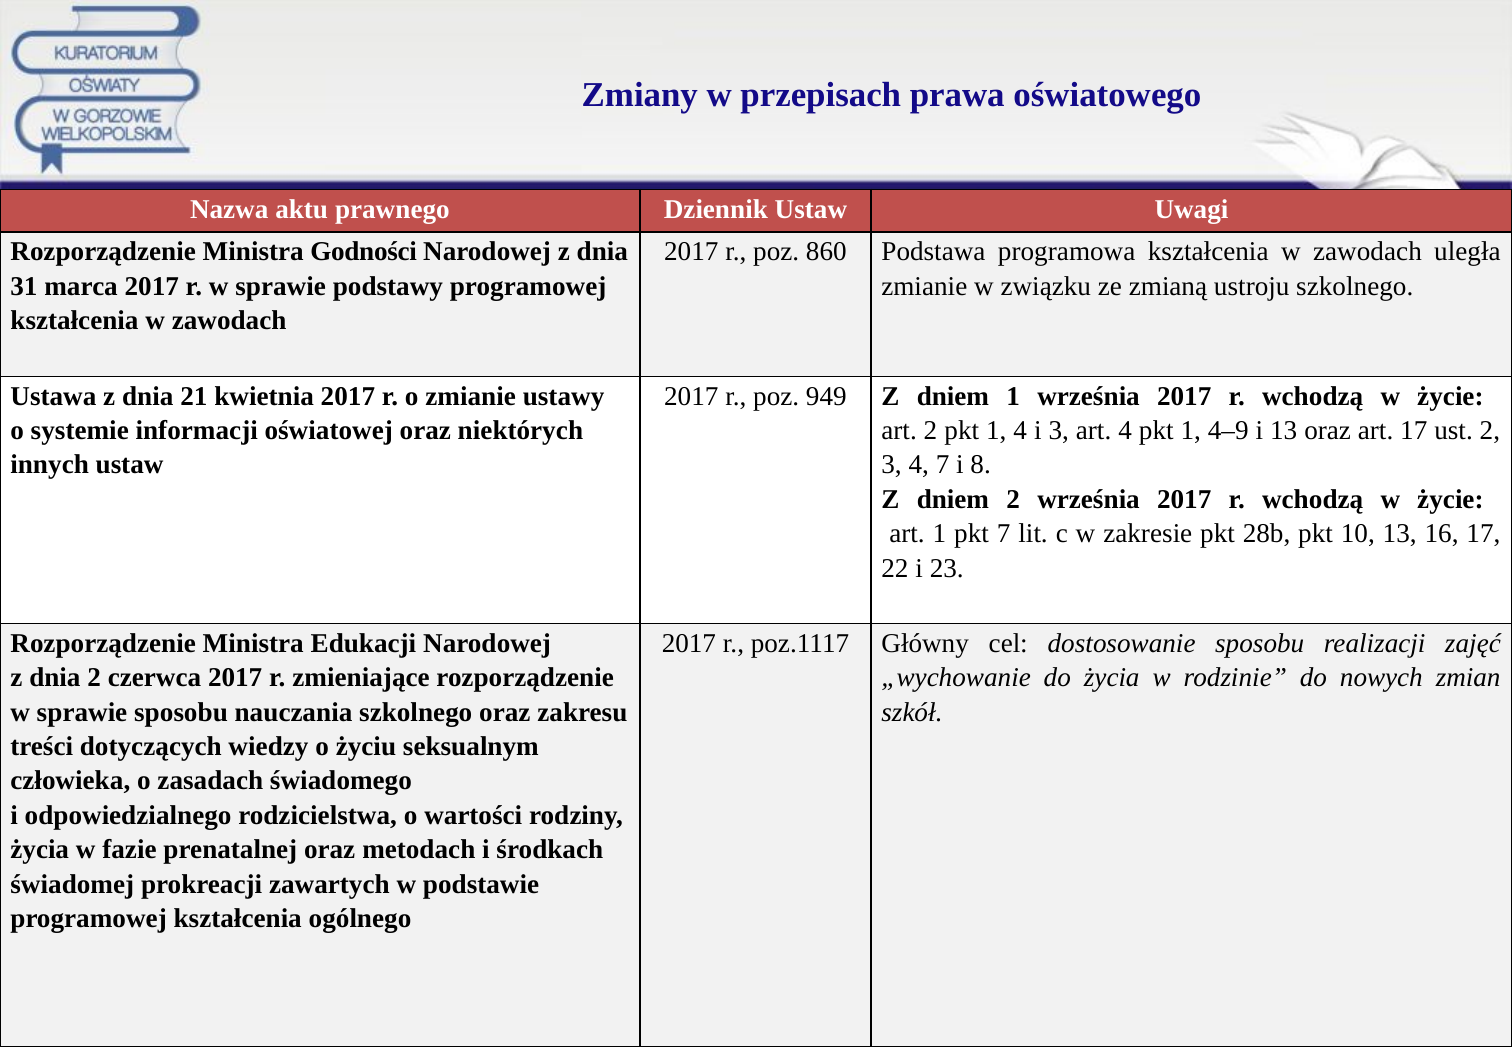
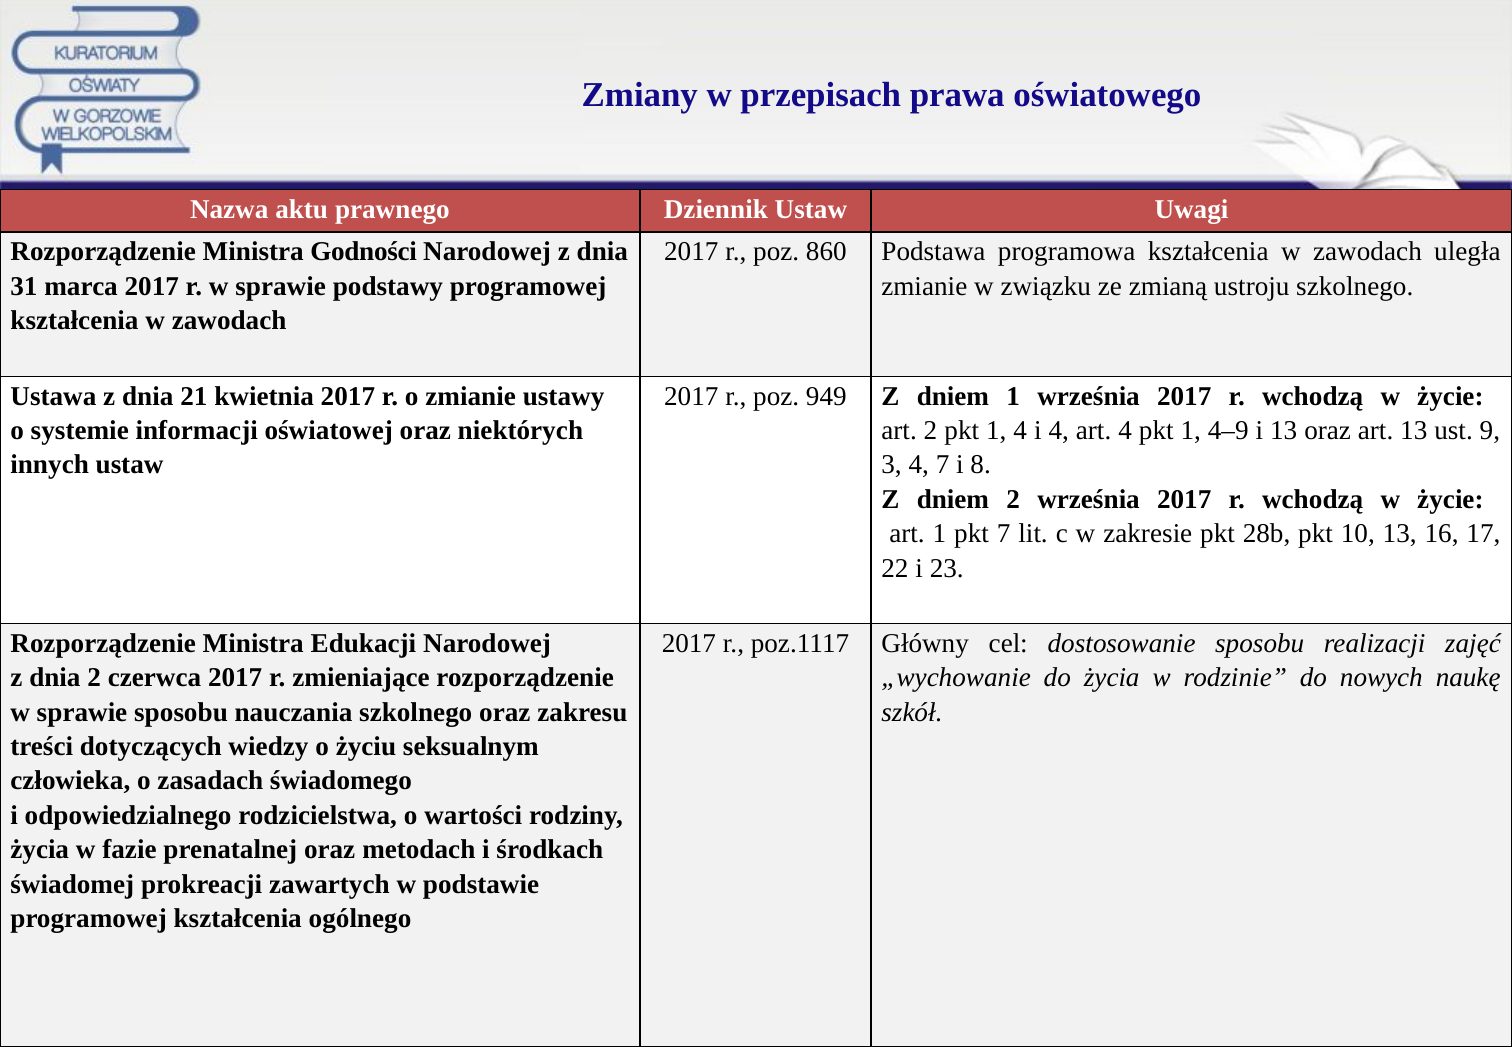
i 3: 3 -> 4
art 17: 17 -> 13
ust 2: 2 -> 9
zmian: zmian -> naukę
